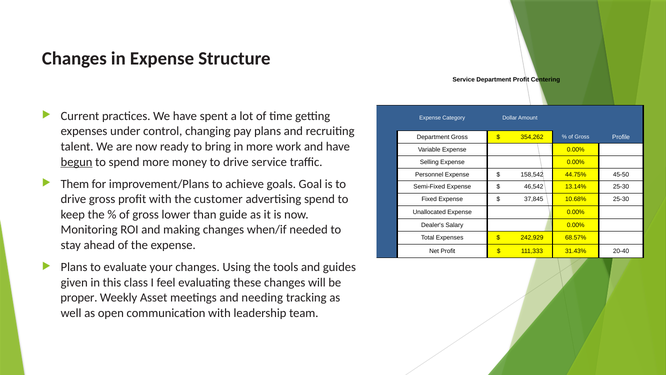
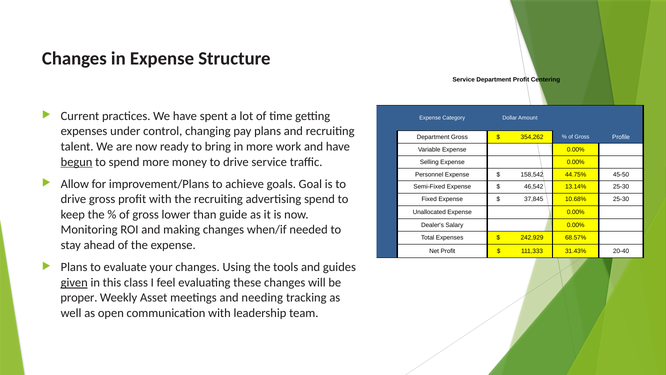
Them: Them -> Allow
the customer: customer -> recruiting
given underline: none -> present
